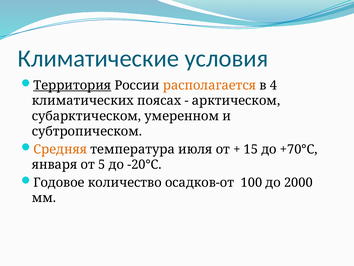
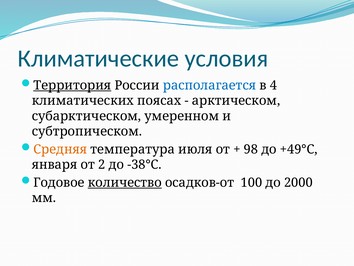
располагается colour: orange -> blue
15: 15 -> 98
+70°С: +70°С -> +49°С
5: 5 -> 2
-20°С: -20°С -> -38°С
количество underline: none -> present
